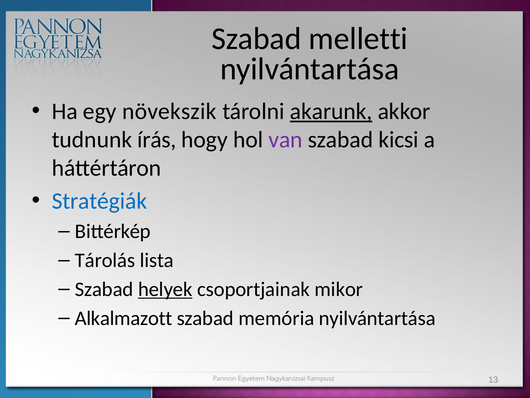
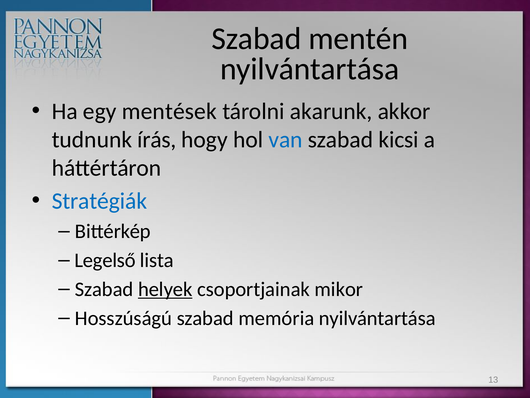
melletti: melletti -> mentén
növekszik: növekszik -> mentések
akarunk underline: present -> none
van colour: purple -> blue
Tárolás: Tárolás -> Legelső
Alkalmazott: Alkalmazott -> Hosszúságú
